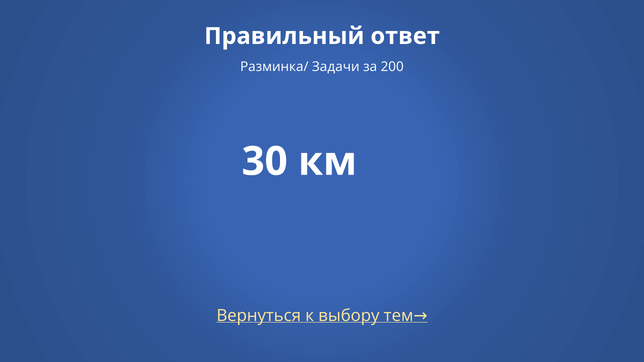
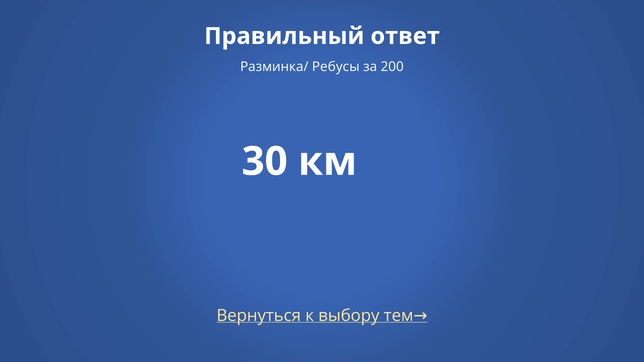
Задачи: Задачи -> Ребусы
